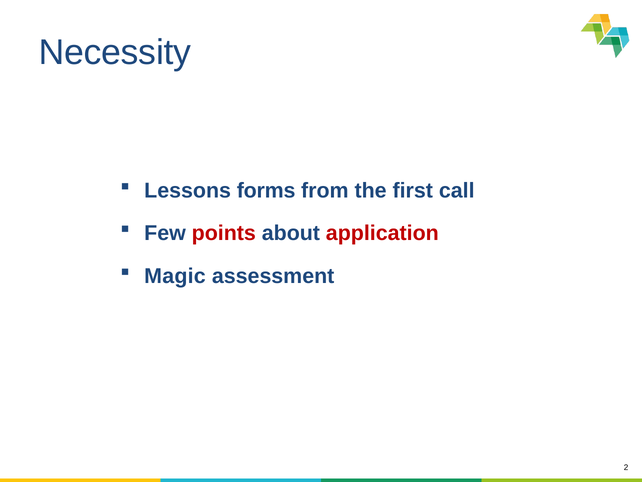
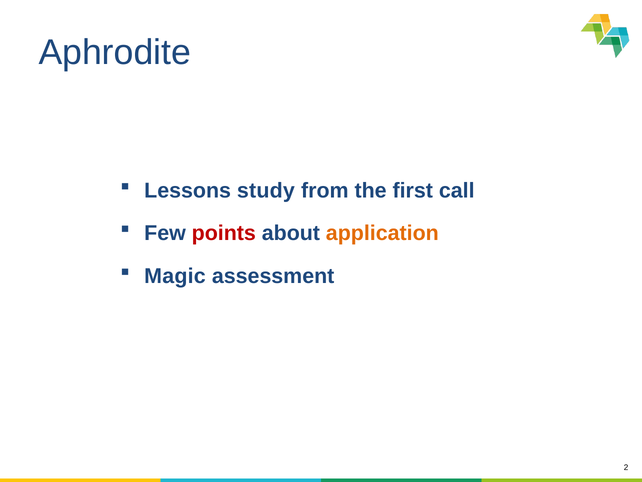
Necessity: Necessity -> Aphrodite
forms: forms -> study
application colour: red -> orange
